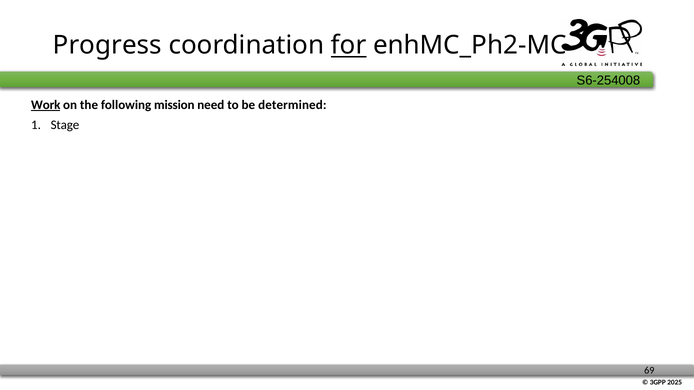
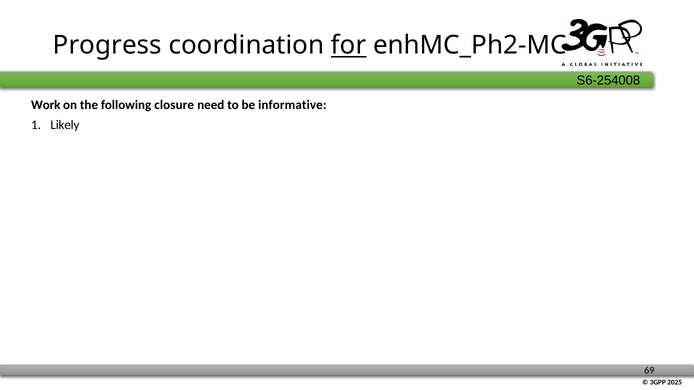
Work underline: present -> none
mission: mission -> closure
determined: determined -> informative
Stage: Stage -> Likely
